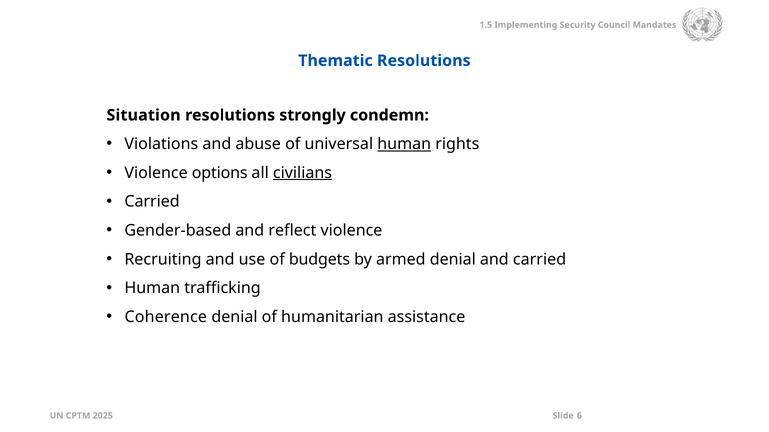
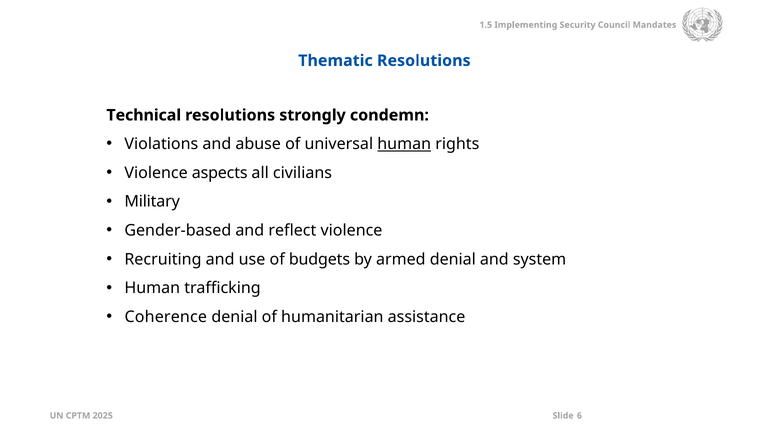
Situation: Situation -> Technical
options: options -> aspects
civilians underline: present -> none
Carried at (152, 202): Carried -> Military
and carried: carried -> system
